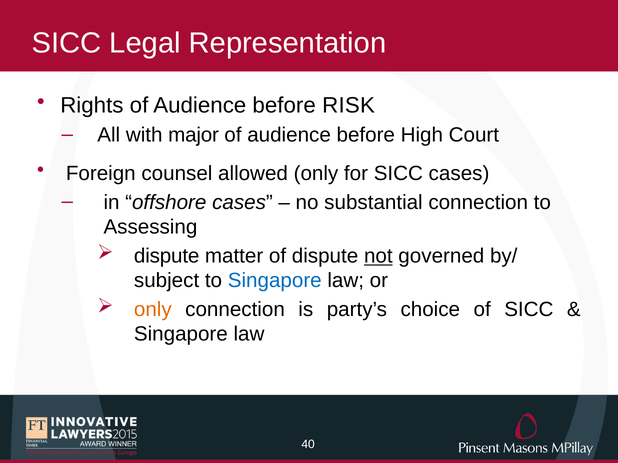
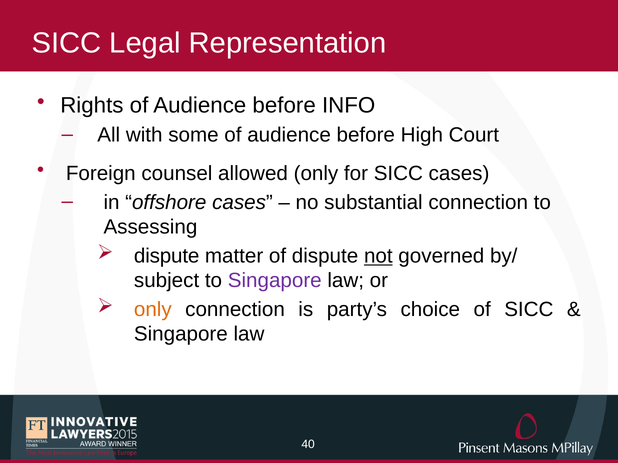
RISK: RISK -> INFO
major: major -> some
Singapore at (275, 281) colour: blue -> purple
